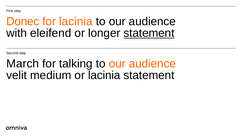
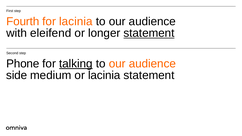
Donec: Donec -> Fourth
March: March -> Phone
talking underline: none -> present
velit: velit -> side
